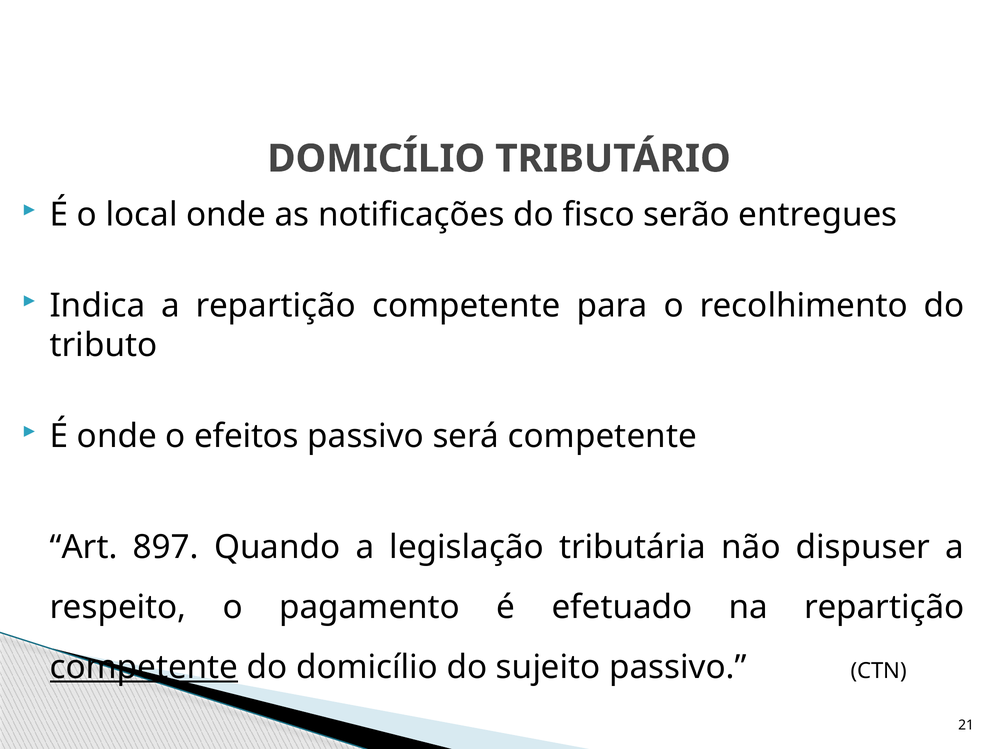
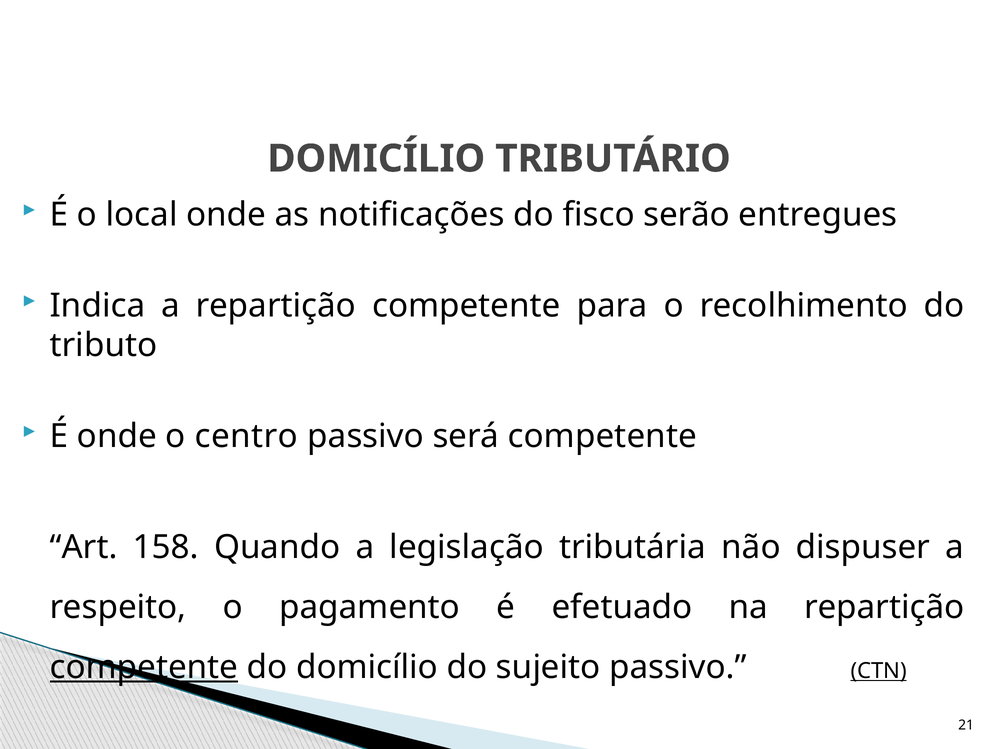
efeitos: efeitos -> centro
897: 897 -> 158
CTN underline: none -> present
